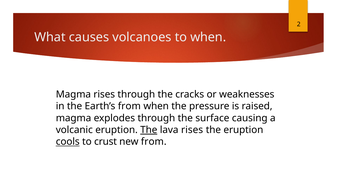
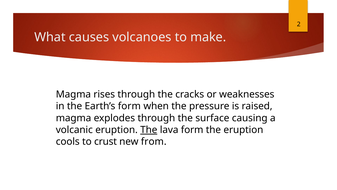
to when: when -> make
Earth’s from: from -> form
lava rises: rises -> form
cools underline: present -> none
